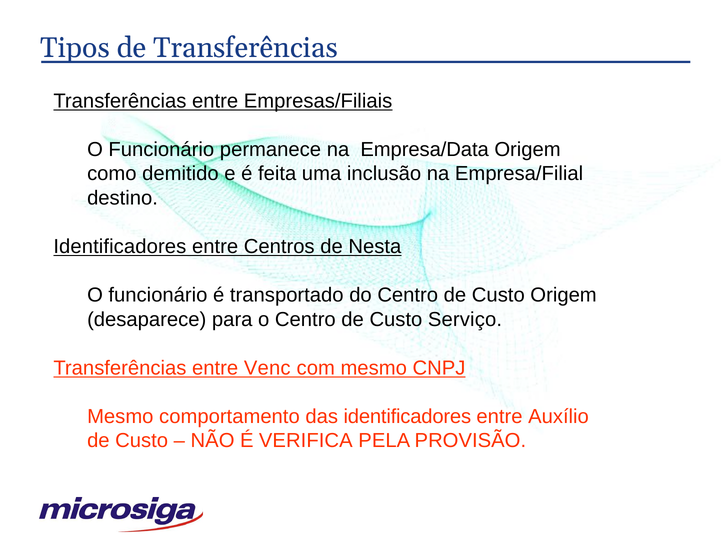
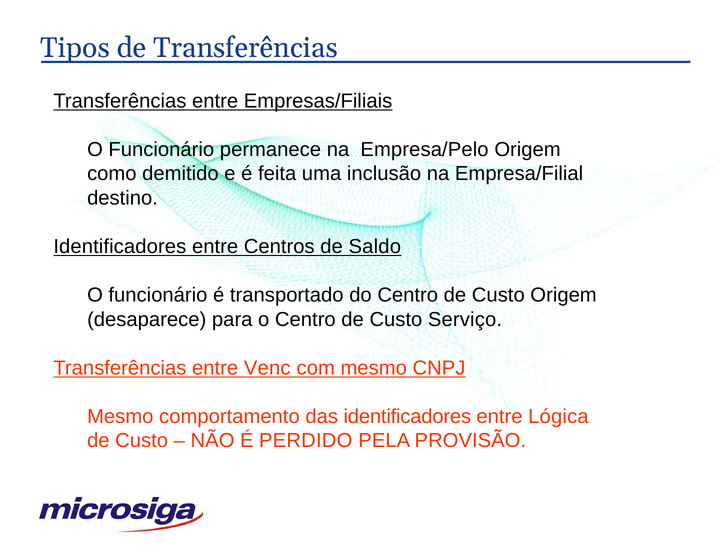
Empresa/Data: Empresa/Data -> Empresa/Pelo
Nesta: Nesta -> Saldo
Auxílio: Auxílio -> Lógica
VERIFICA: VERIFICA -> PERDIDO
